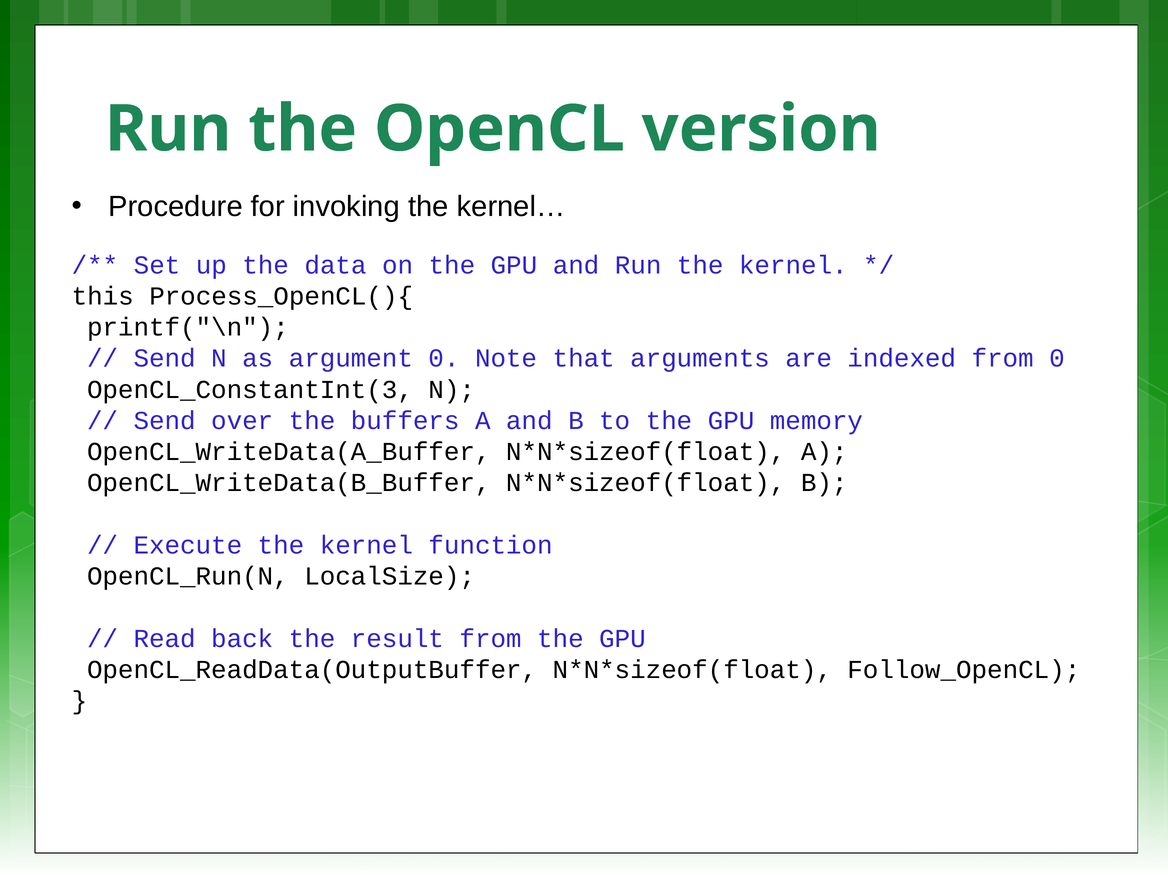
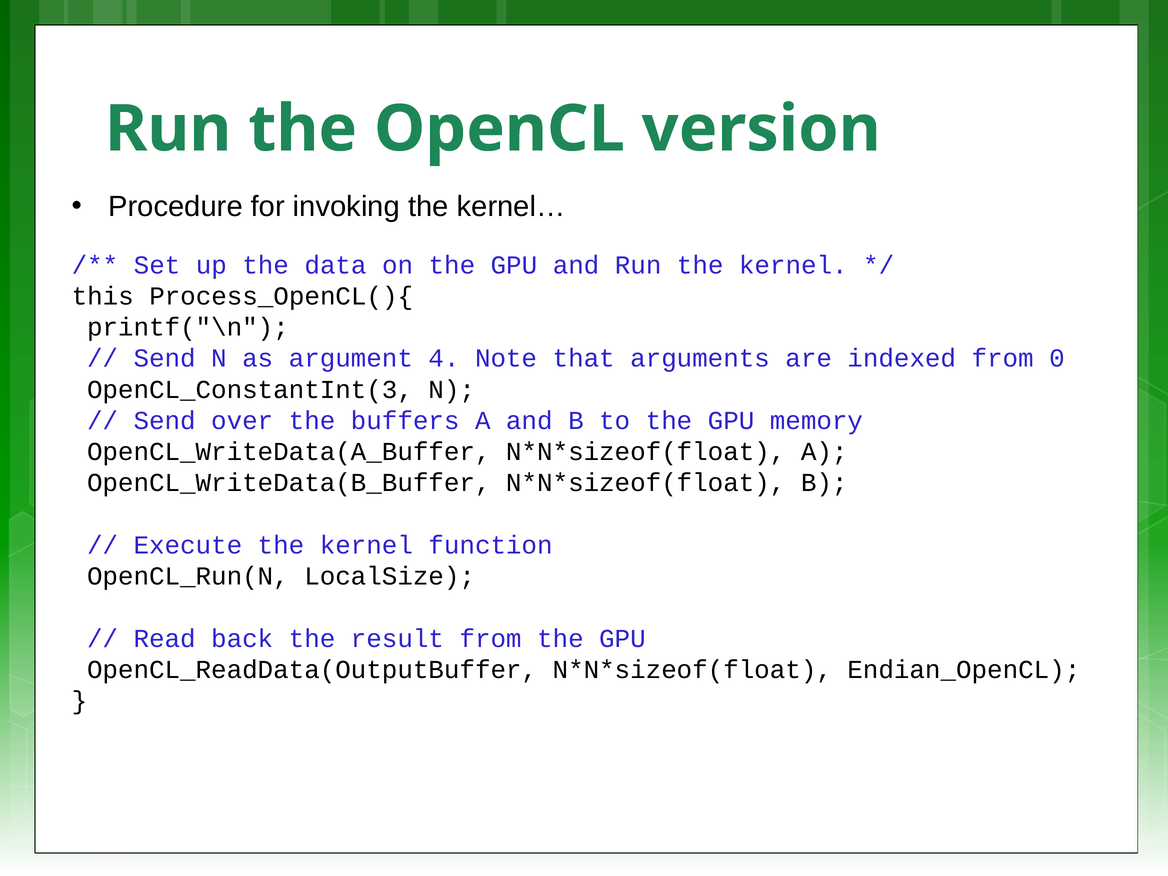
argument 0: 0 -> 4
Follow_OpenCL: Follow_OpenCL -> Endian_OpenCL
